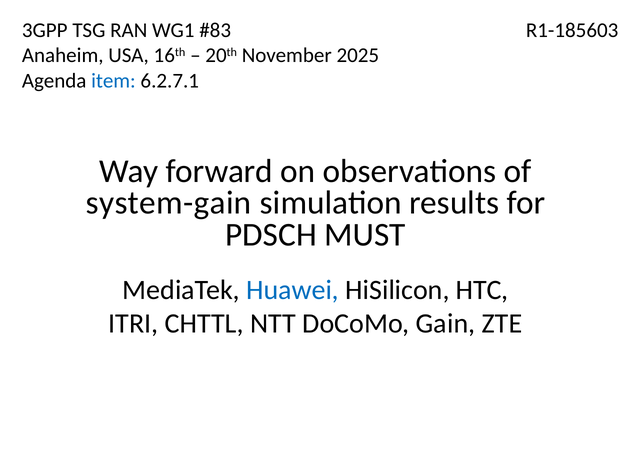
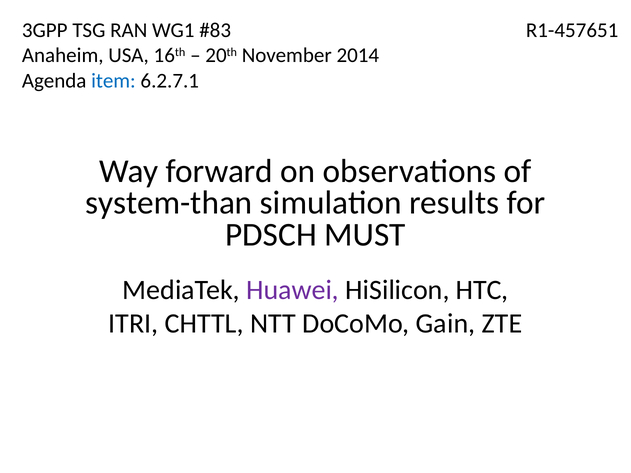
R1-185603: R1-185603 -> R1-457651
2025: 2025 -> 2014
system-gain: system-gain -> system-than
Huawei colour: blue -> purple
